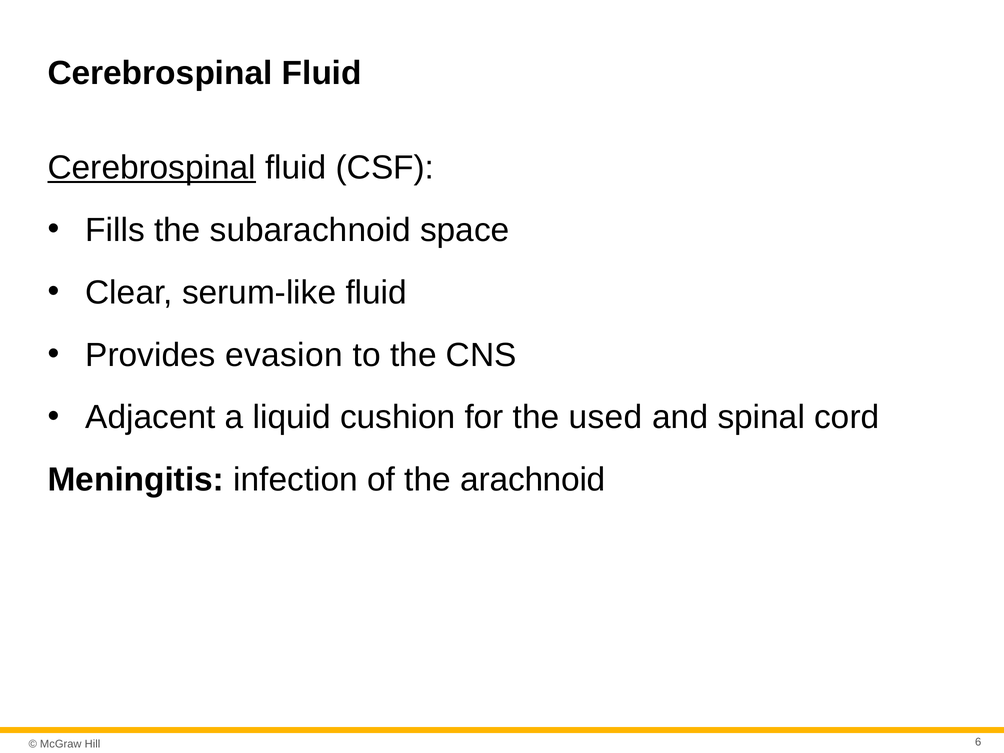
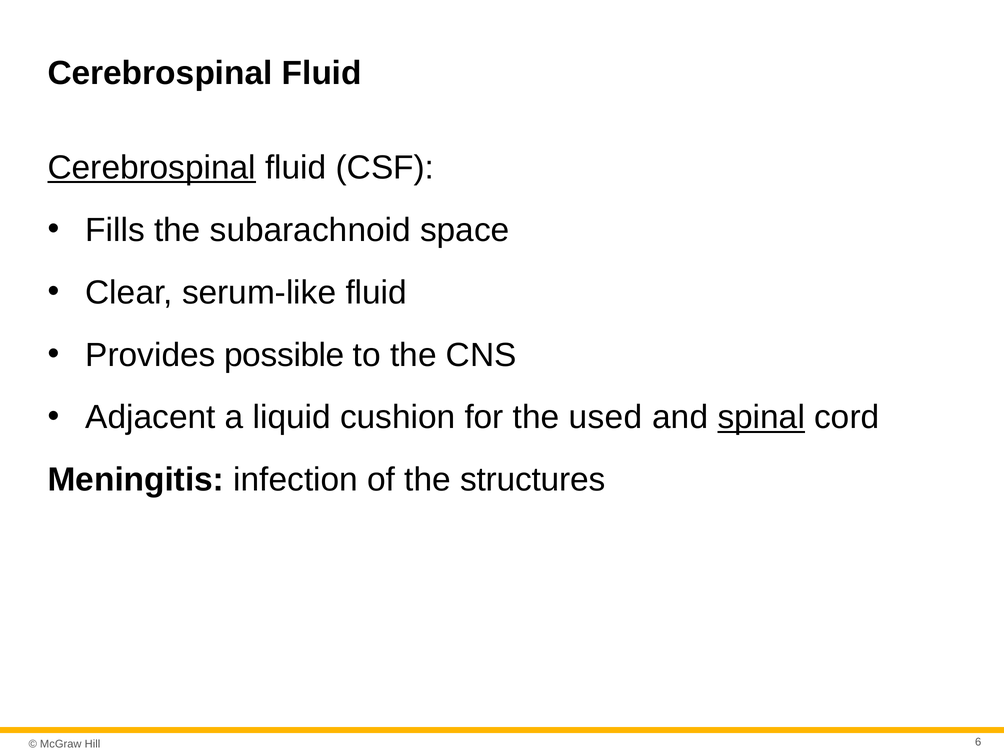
evasion: evasion -> possible
spinal underline: none -> present
arachnoid: arachnoid -> structures
